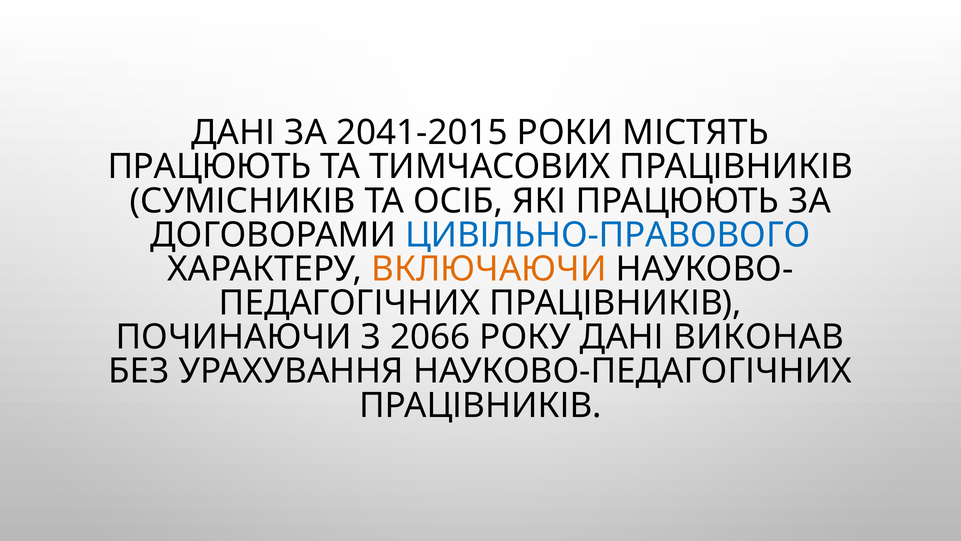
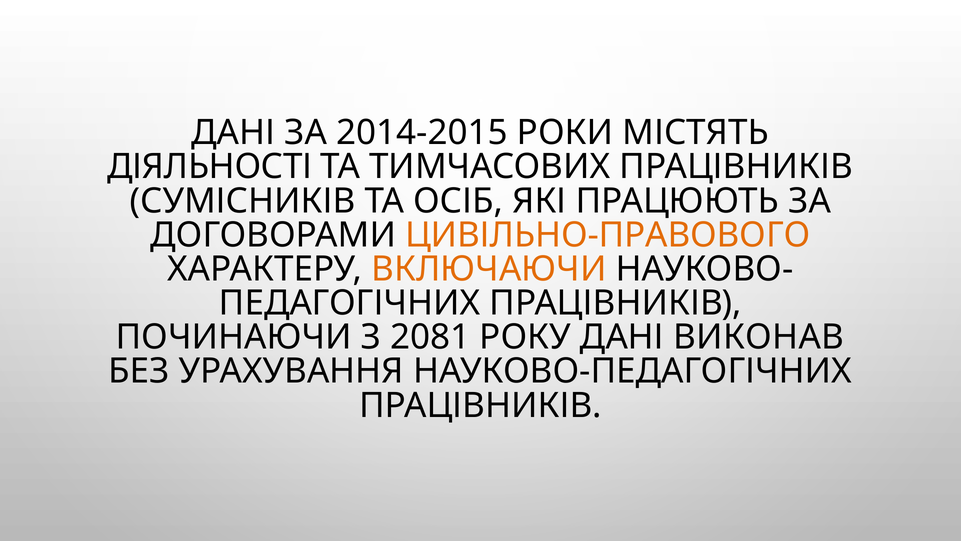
2041-2015: 2041-2015 -> 2014-2015
ПРАЦЮЮТЬ at (210, 167): ПРАЦЮЮТЬ -> ДІЯЛЬНОСТІ
ЦИВІЛЬНО-ПРАВОВОГО colour: blue -> orange
2066: 2066 -> 2081
